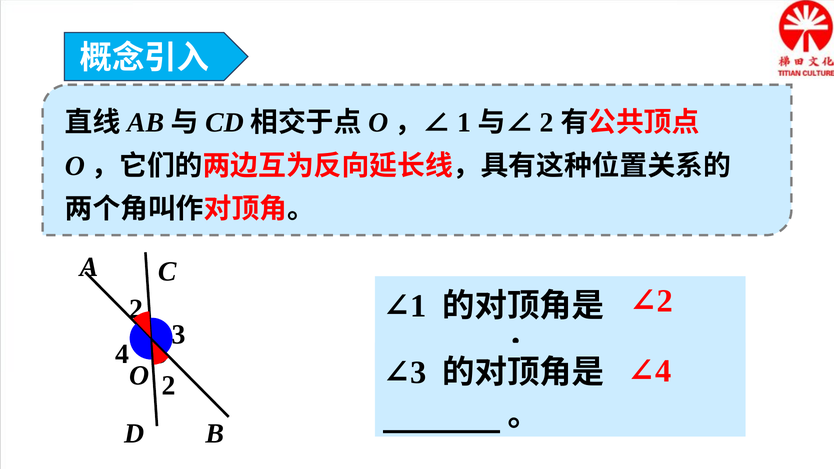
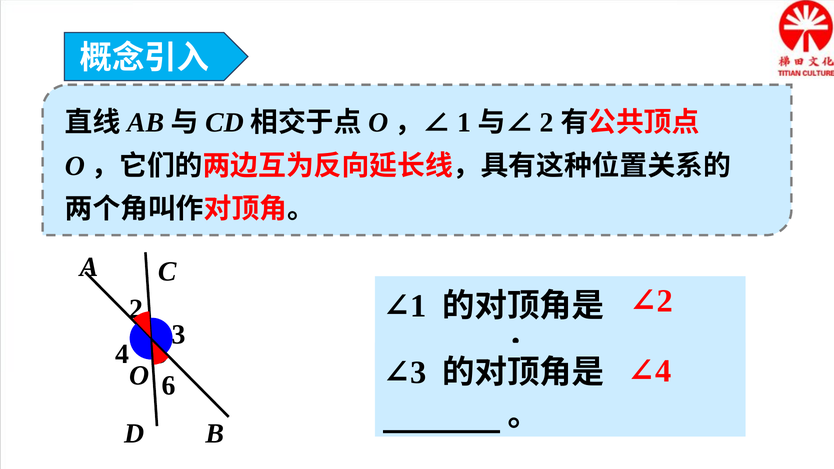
O 2: 2 -> 6
